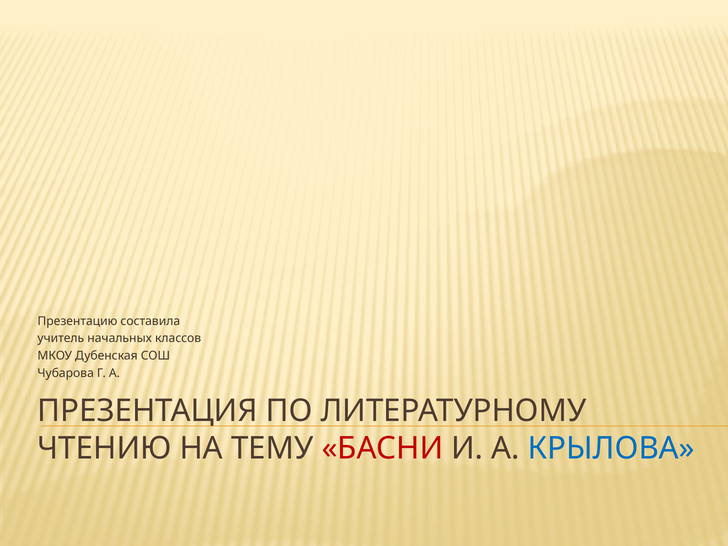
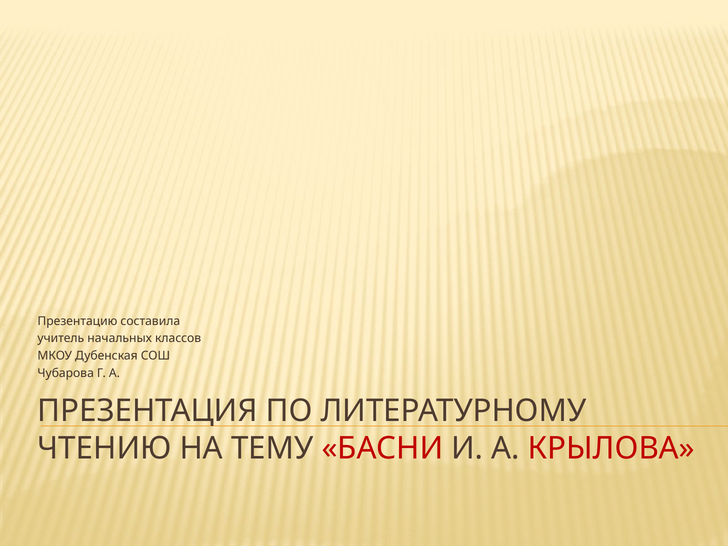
КРЫЛОВА colour: blue -> red
